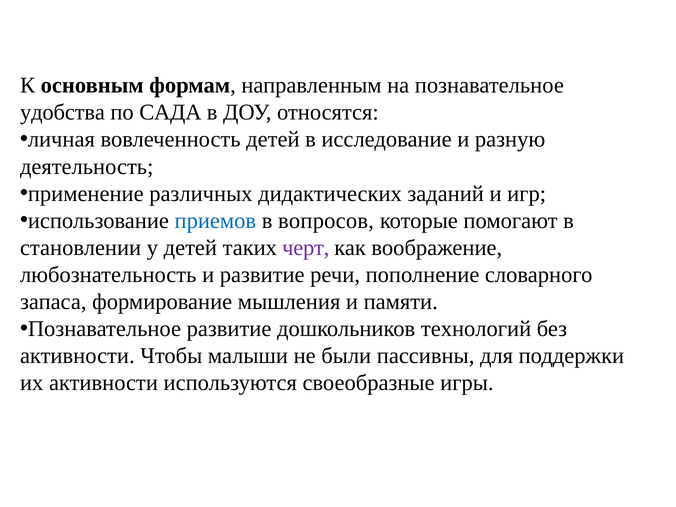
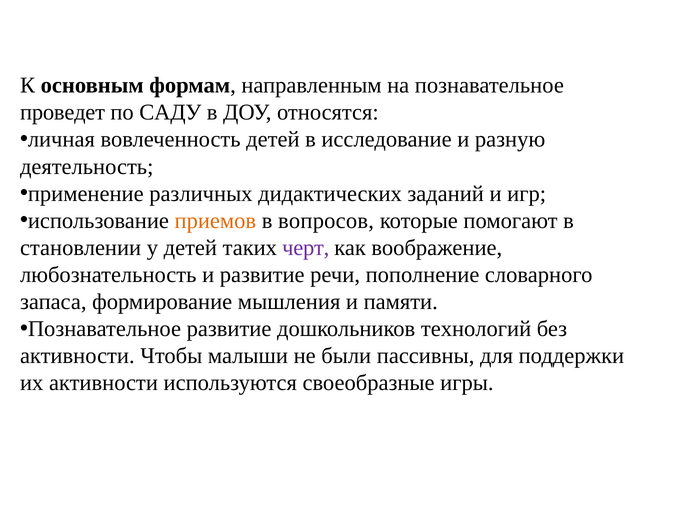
удобства: удобства -> проведет
САДА: САДА -> САДУ
приемов colour: blue -> orange
